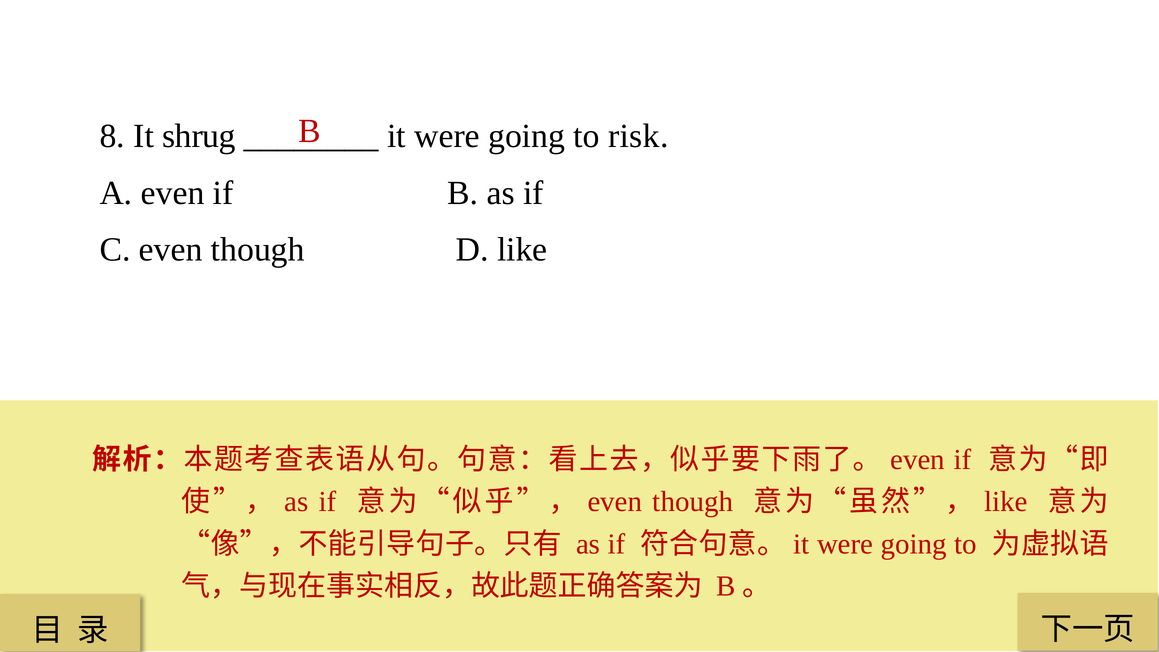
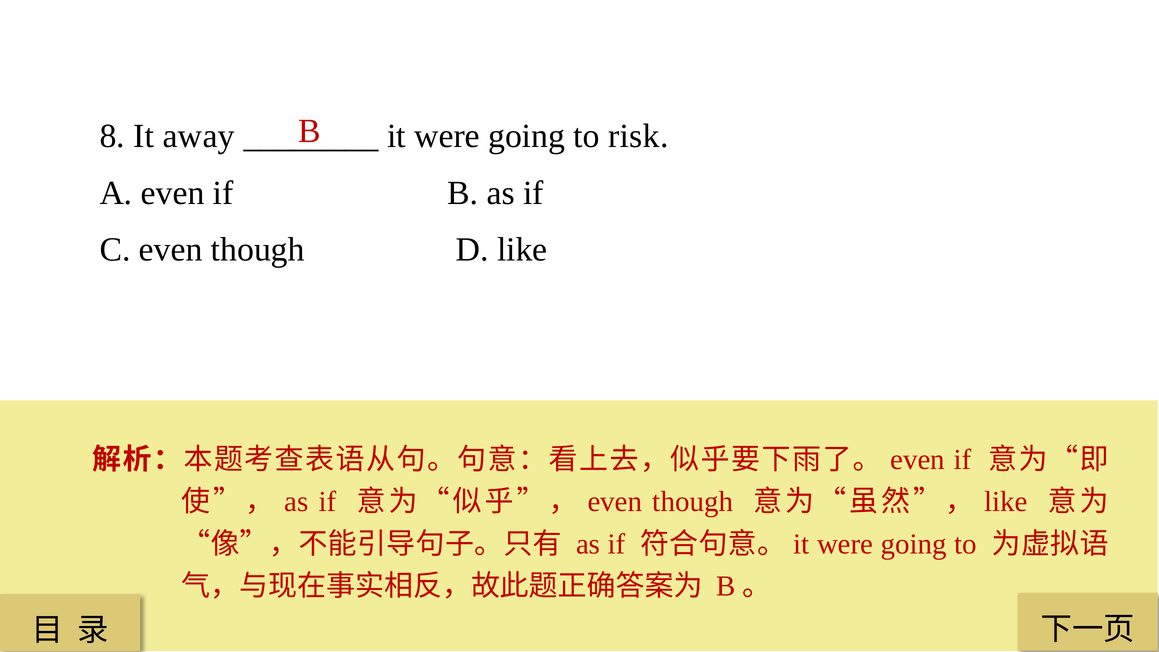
shrug: shrug -> away
